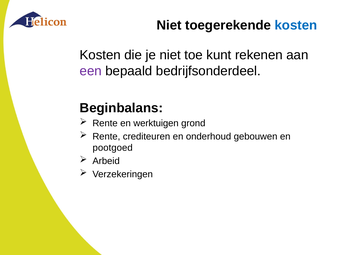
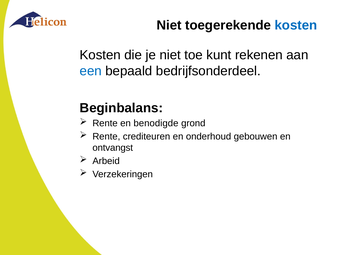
een colour: purple -> blue
werktuigen: werktuigen -> benodigde
pootgoed: pootgoed -> ontvangst
